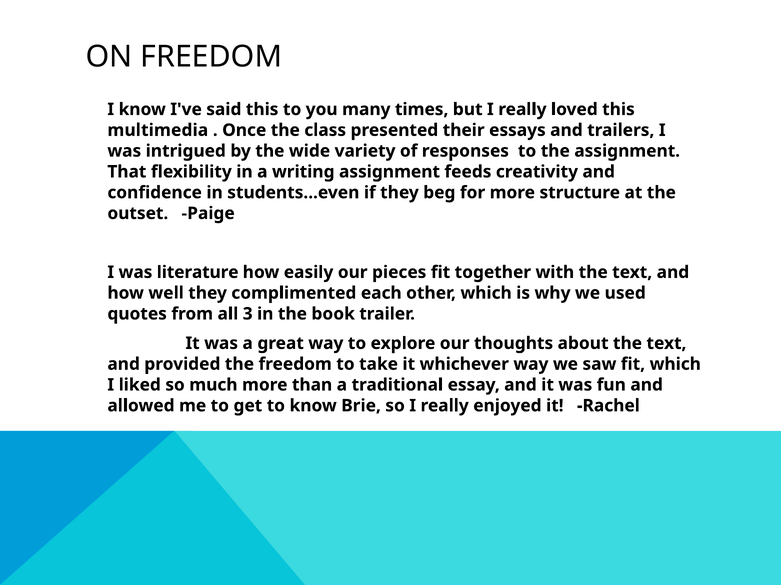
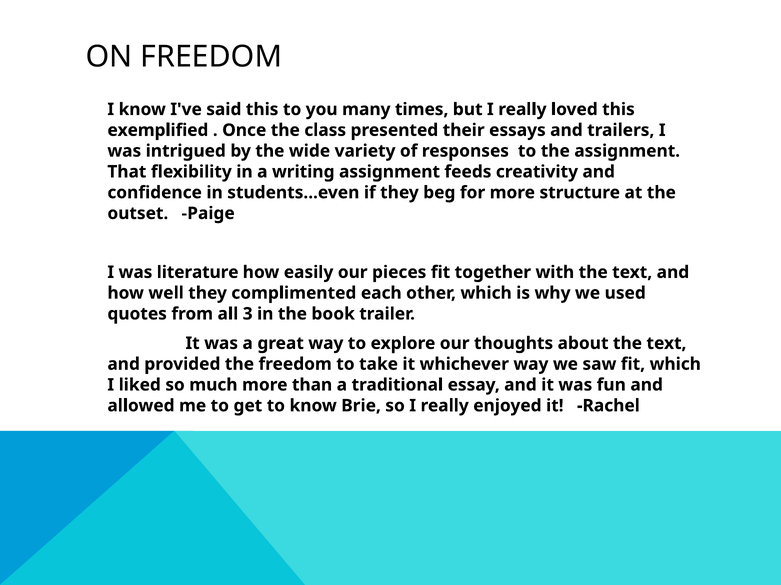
multimedia: multimedia -> exemplified
